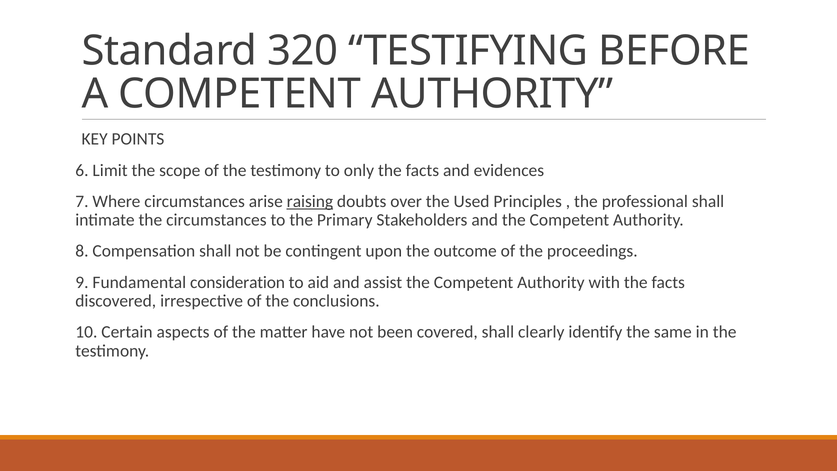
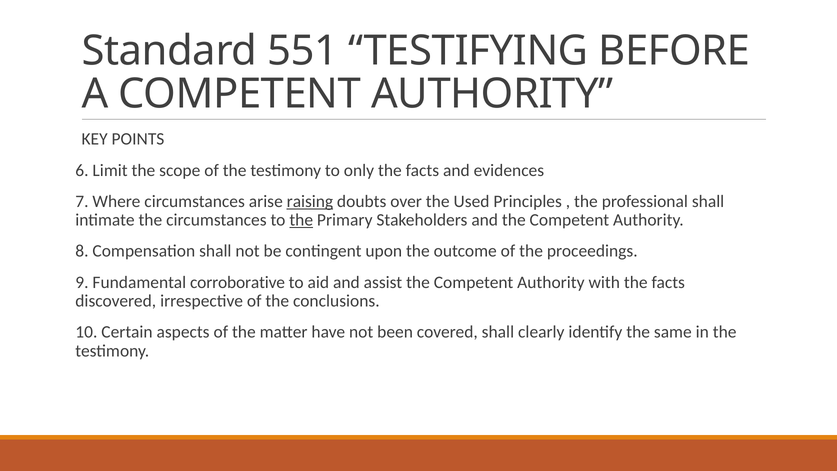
320: 320 -> 551
the at (301, 220) underline: none -> present
consideration: consideration -> corroborative
